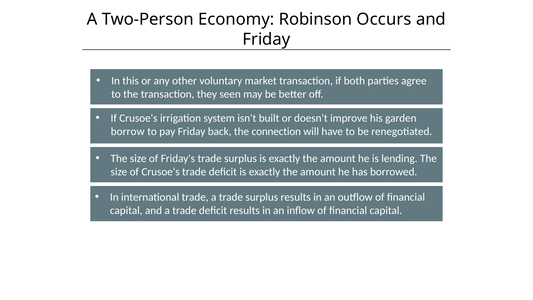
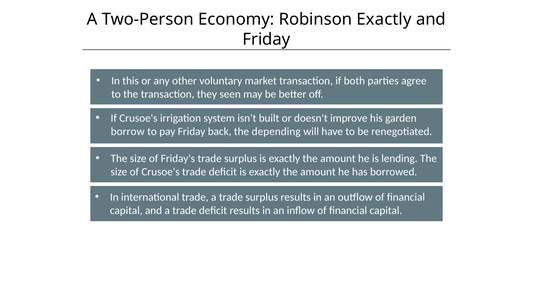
Robinson Occurs: Occurs -> Exactly
connection: connection -> depending
